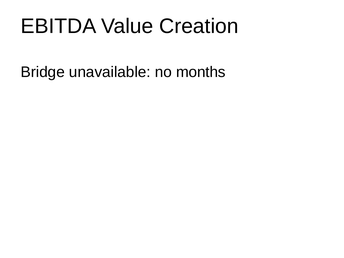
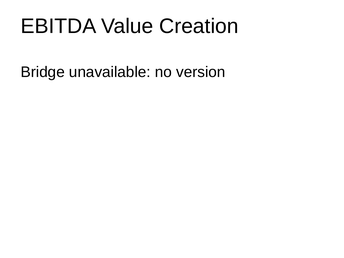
months: months -> version
